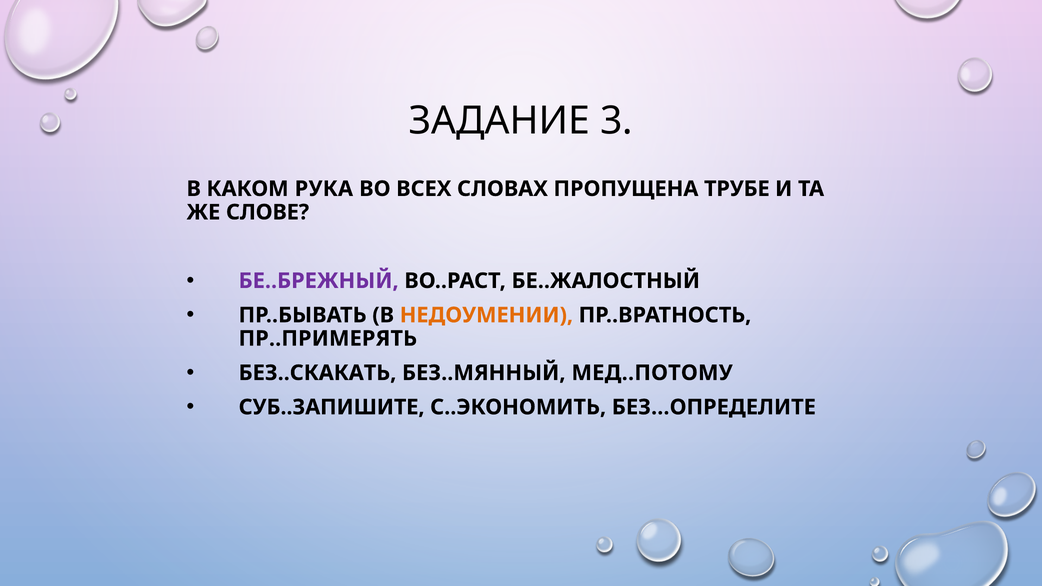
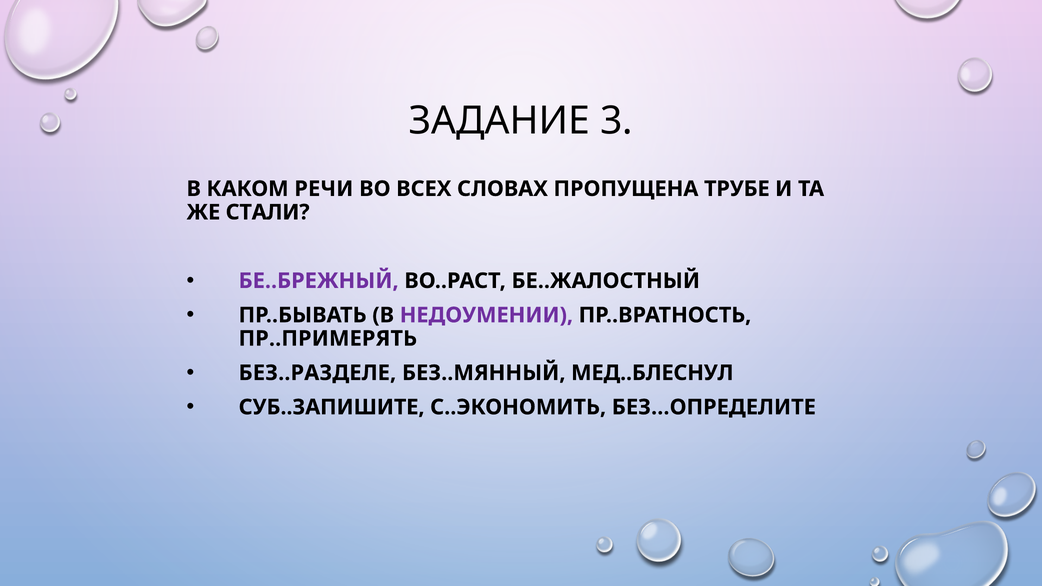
РУКА: РУКА -> РЕЧИ
СЛОВЕ: СЛОВЕ -> СТАЛИ
НЕДОУМЕНИИ colour: orange -> purple
БЕЗ..СКАКАТЬ: БЕЗ..СКАКАТЬ -> БЕЗ..РАЗДЕЛЕ
МЕД..ПОТОМУ: МЕД..ПОТОМУ -> МЕД..БЛЕСНУЛ
